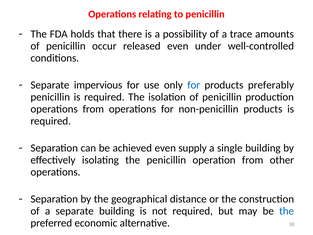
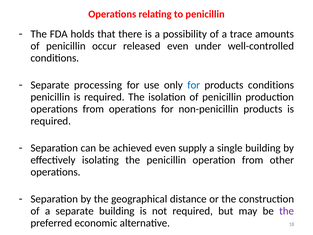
impervious: impervious -> processing
products preferably: preferably -> conditions
the at (287, 211) colour: blue -> purple
